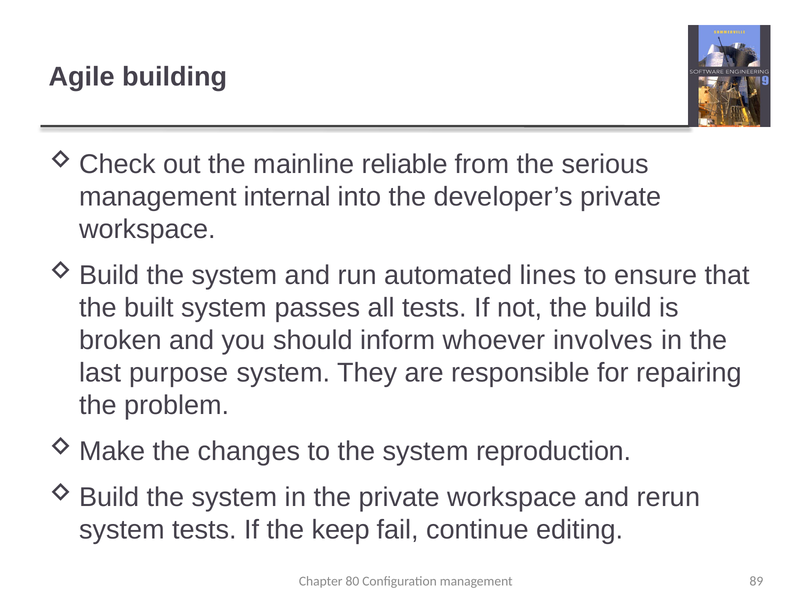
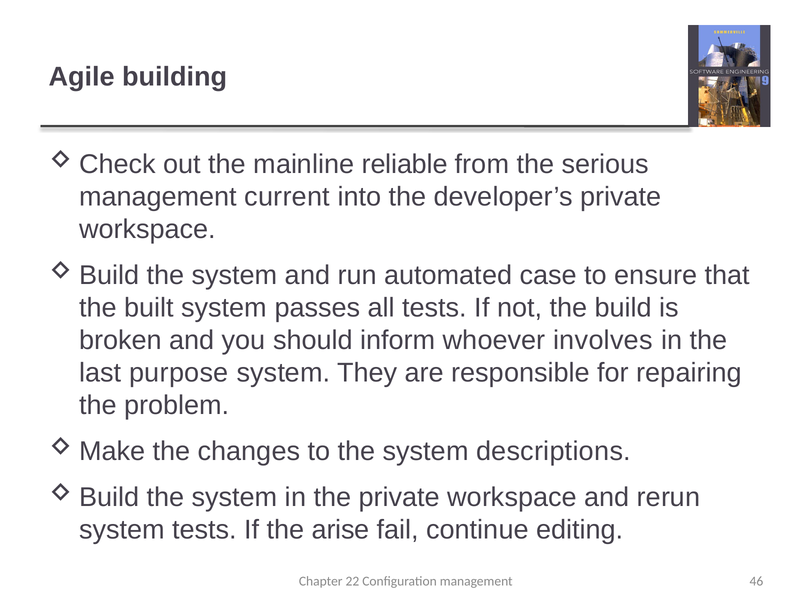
internal: internal -> current
lines: lines -> case
reproduction: reproduction -> descriptions
keep: keep -> arise
80: 80 -> 22
89: 89 -> 46
